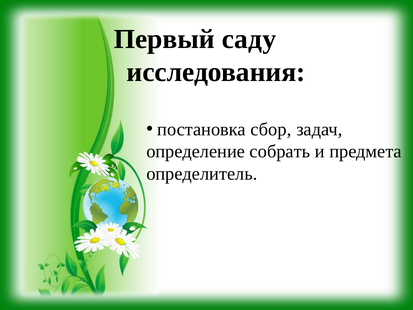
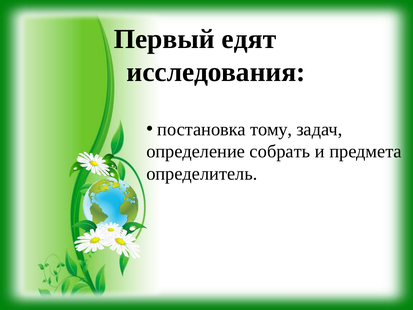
саду: саду -> едят
сбор: сбор -> тому
